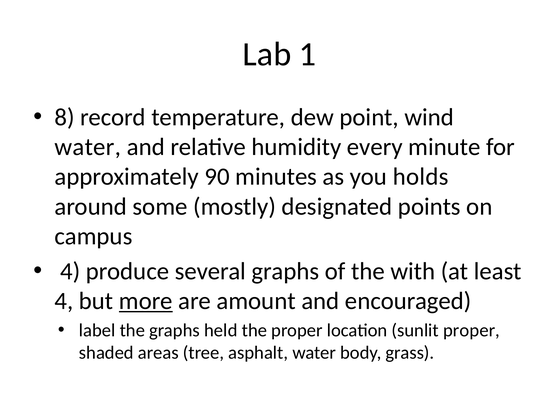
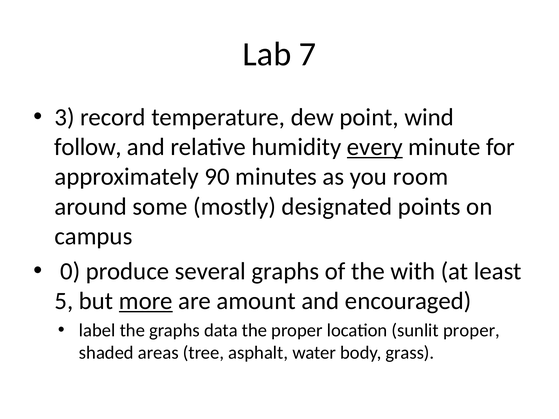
1: 1 -> 7
8: 8 -> 3
water at (88, 147): water -> follow
every underline: none -> present
holds: holds -> room
4 at (70, 271): 4 -> 0
4 at (64, 301): 4 -> 5
held: held -> data
